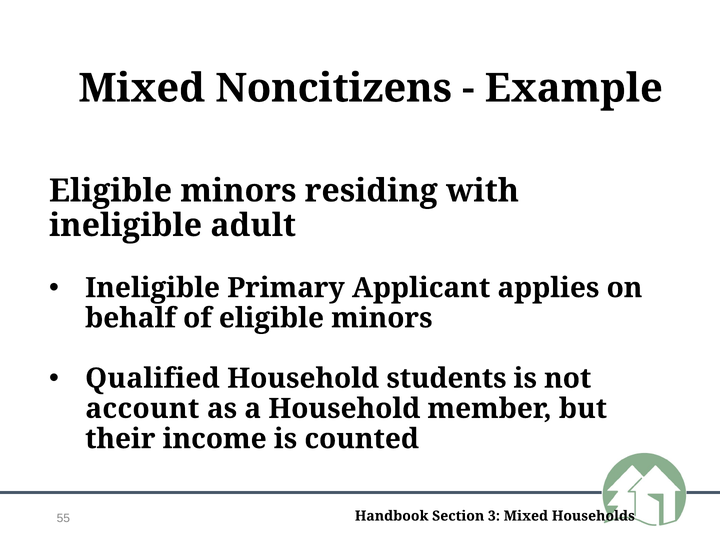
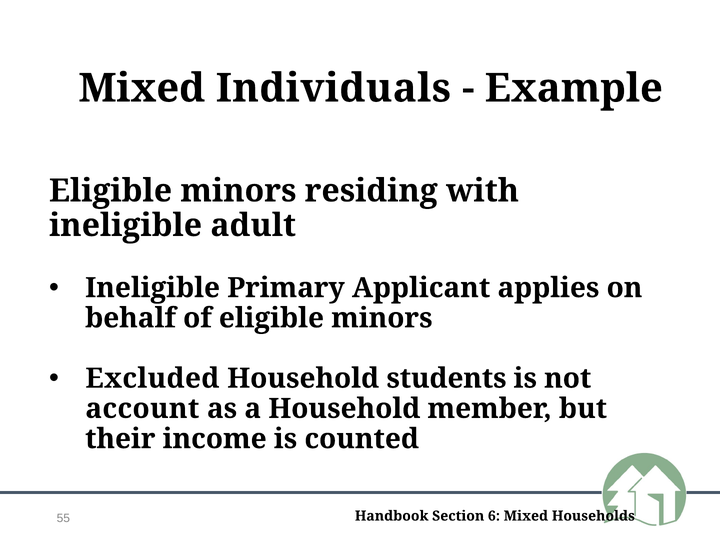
Noncitizens: Noncitizens -> Individuals
Qualified: Qualified -> Excluded
3: 3 -> 6
